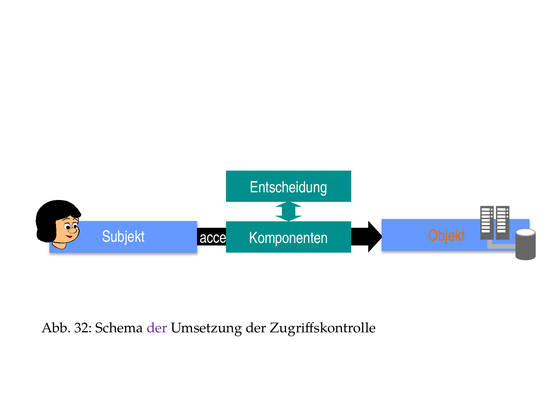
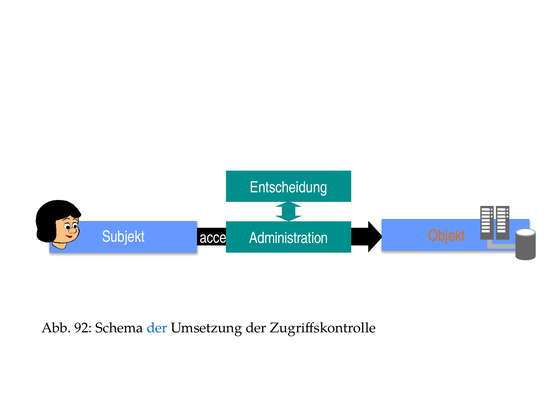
Komponenten: Komponenten -> Administration
32: 32 -> 92
der at (157, 328) colour: purple -> blue
